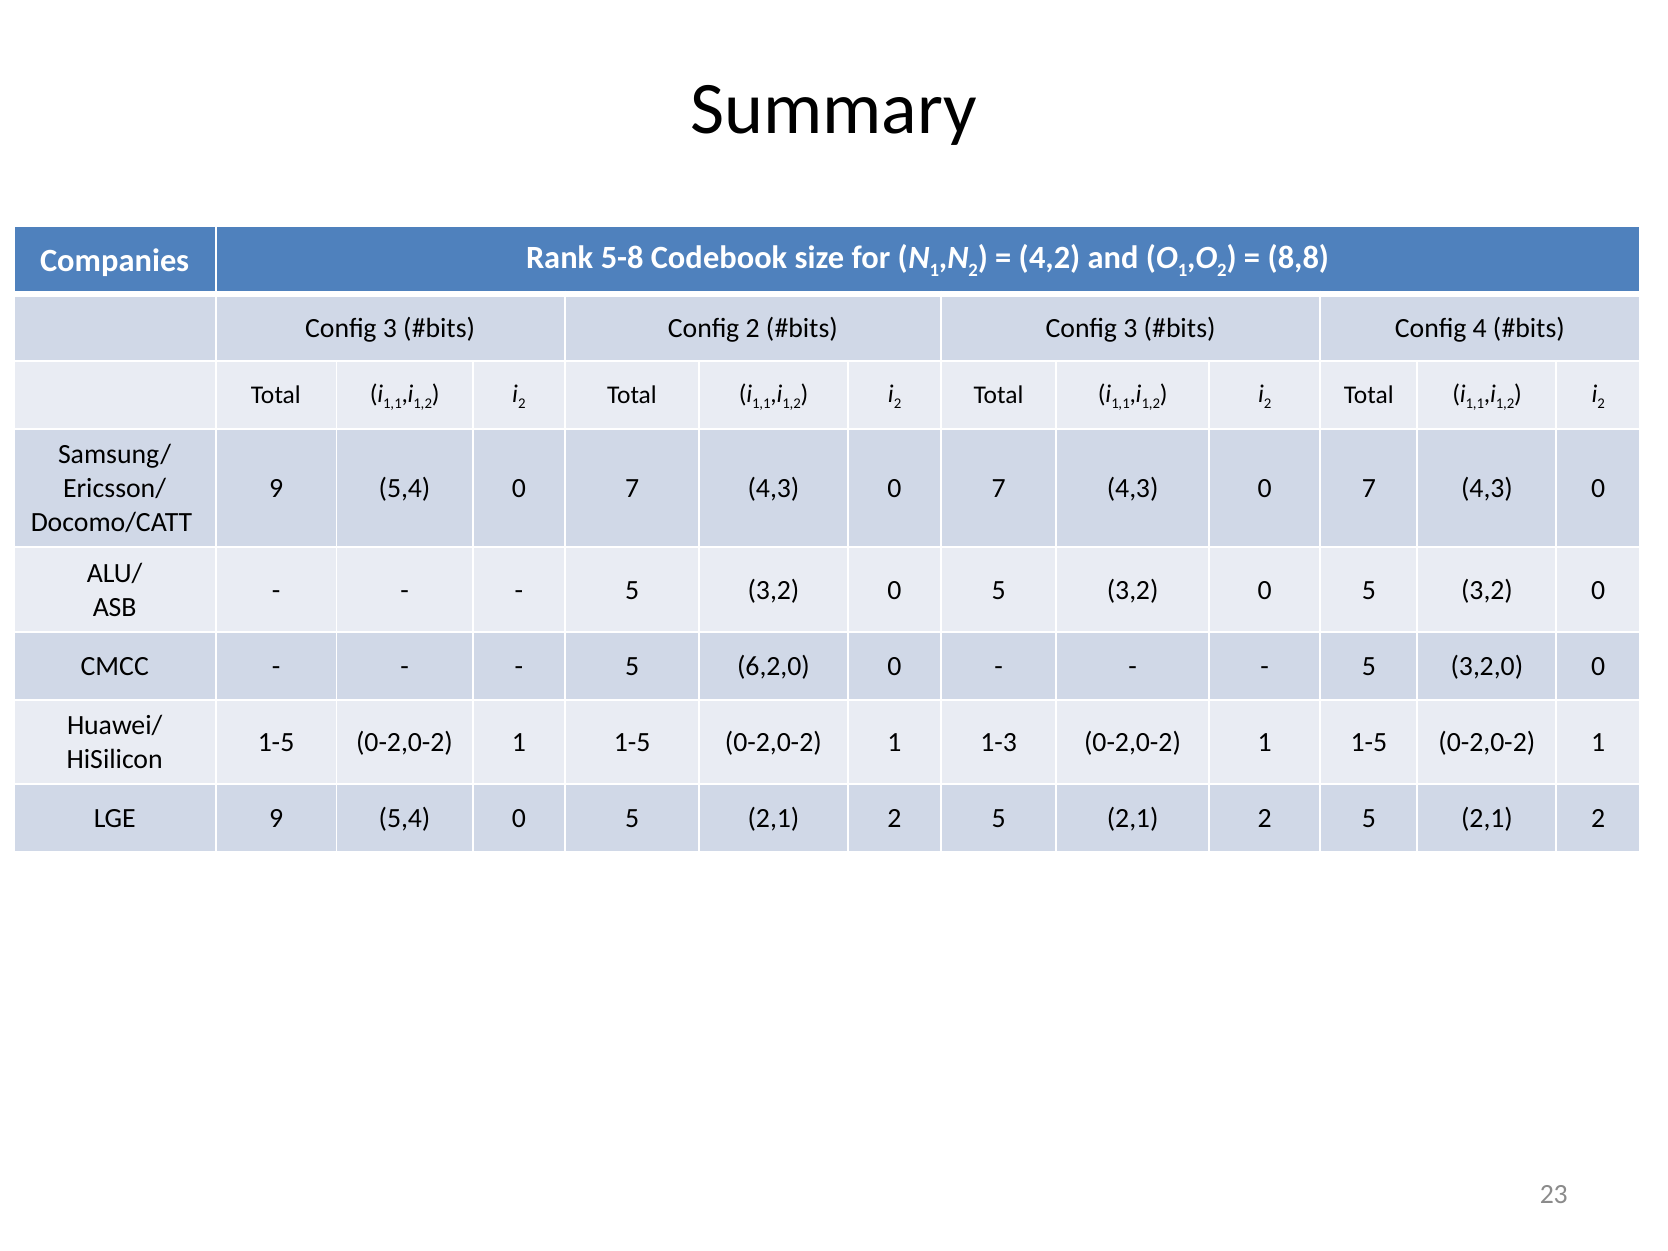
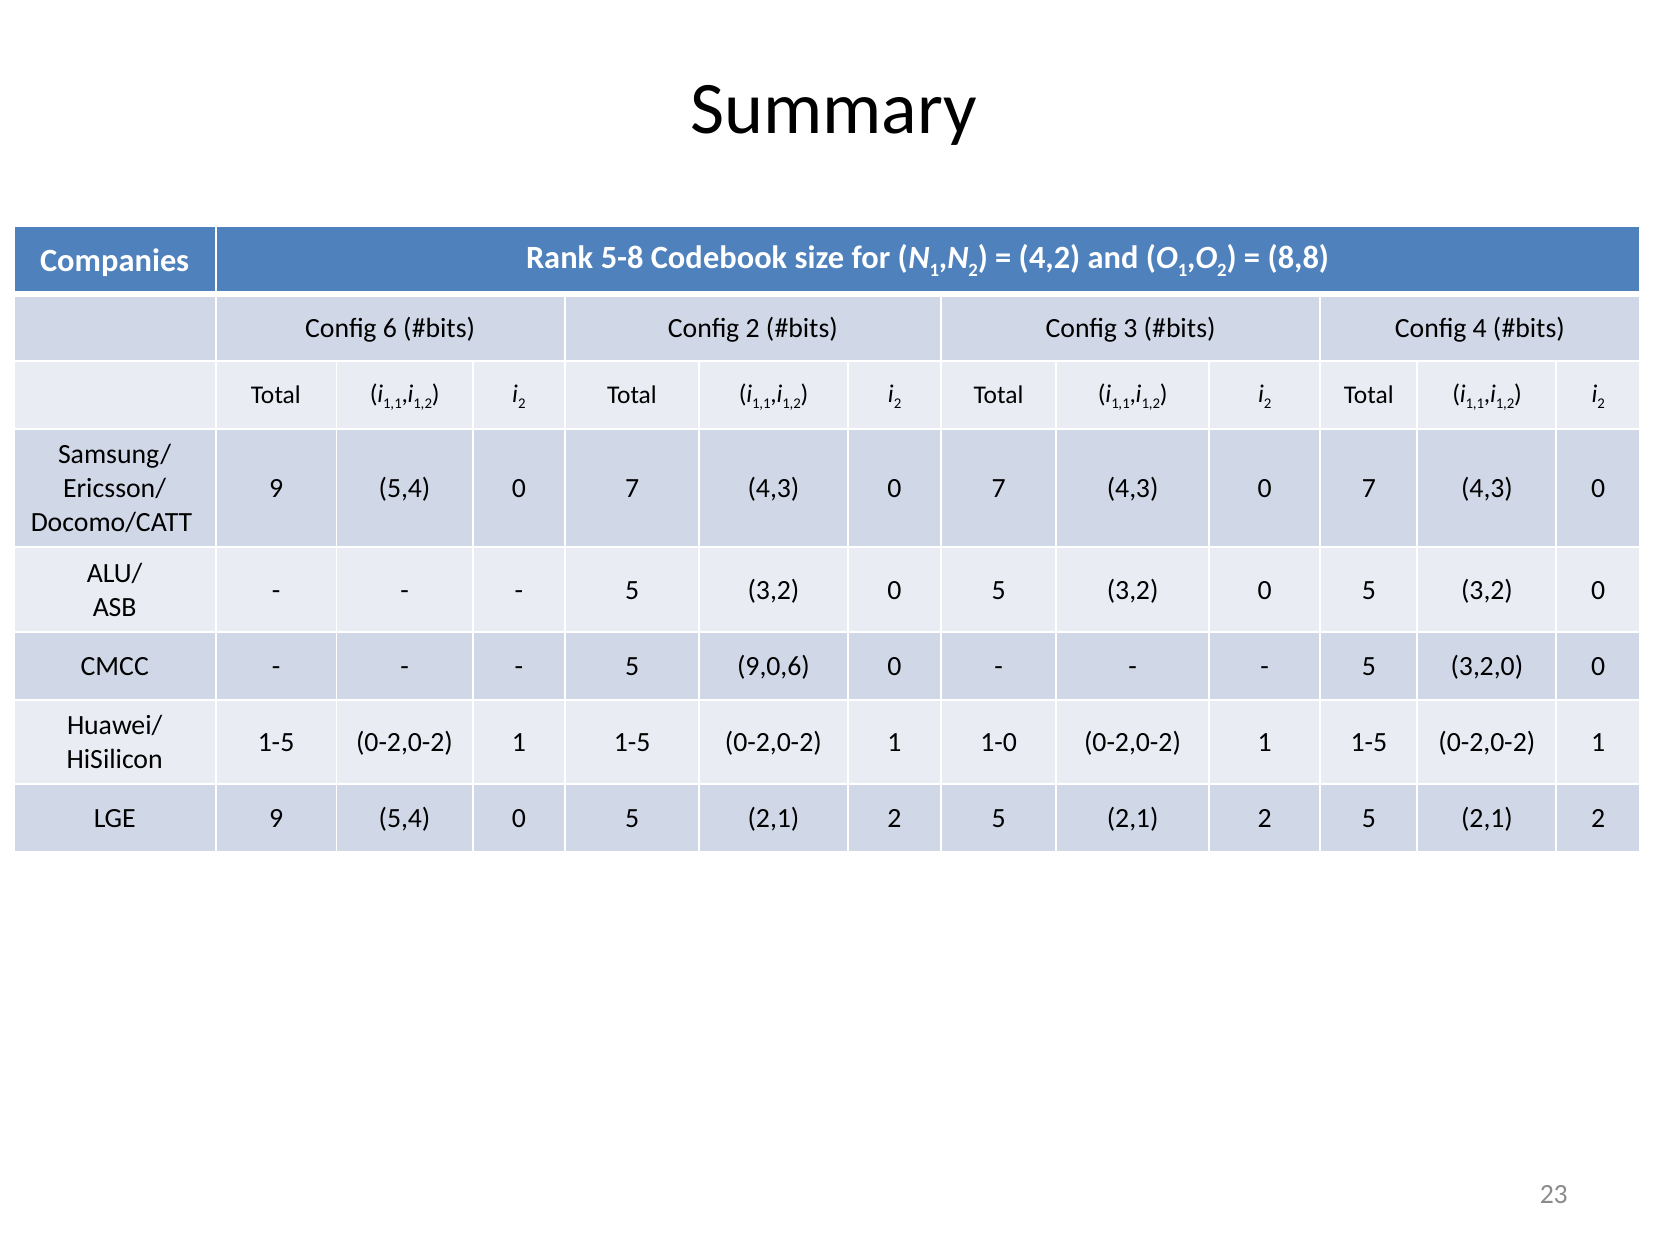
3 at (390, 328): 3 -> 6
6,2,0: 6,2,0 -> 9,0,6
1-3: 1-3 -> 1-0
